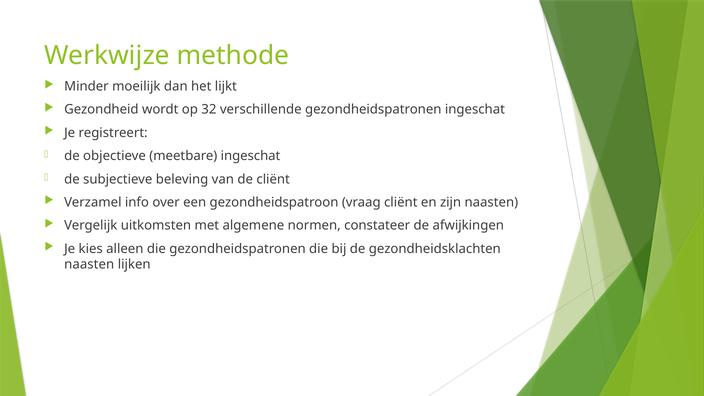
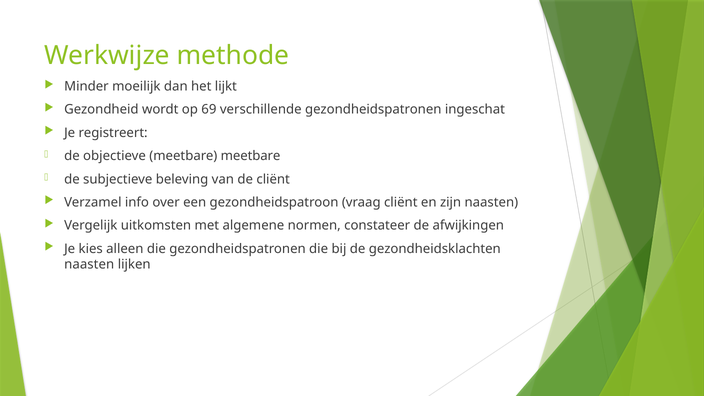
32: 32 -> 69
meetbare ingeschat: ingeschat -> meetbare
